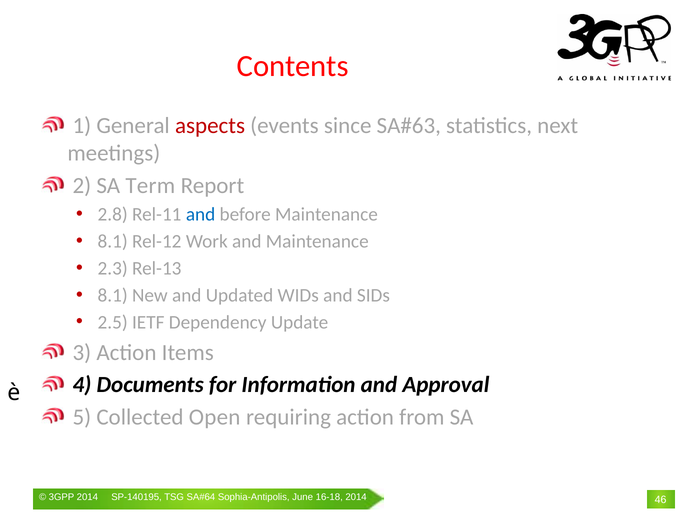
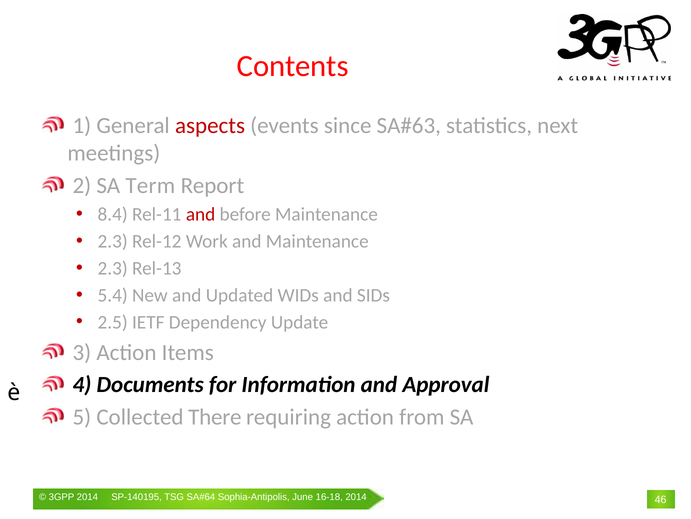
2.8: 2.8 -> 8.4
and at (201, 214) colour: blue -> red
8.1 at (113, 241): 8.1 -> 2.3
8.1 at (113, 295): 8.1 -> 5.4
Open: Open -> There
